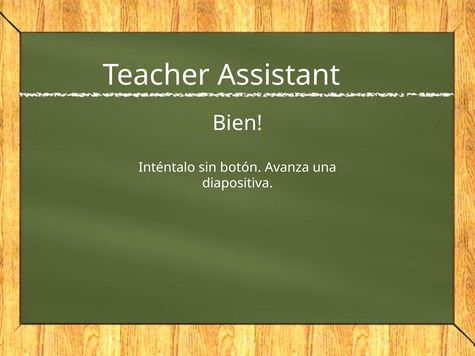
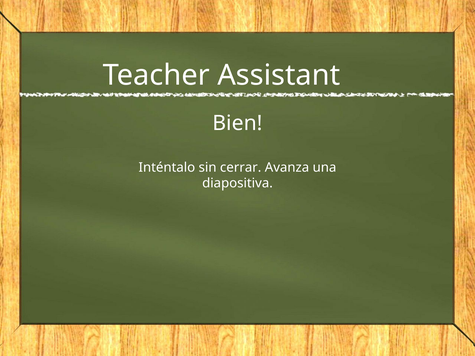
botón: botón -> cerrar
